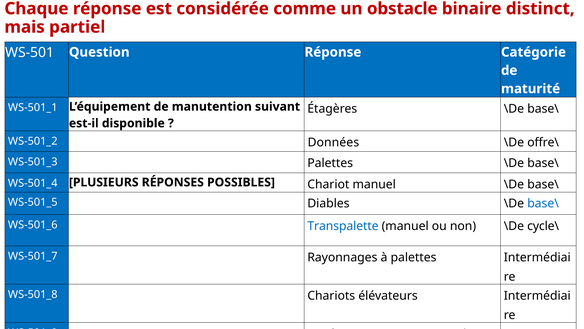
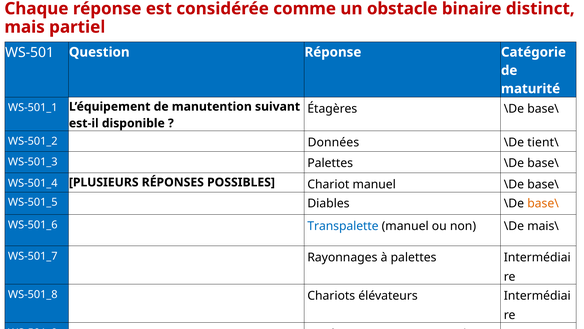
offre\: offre\ -> tient\
base\ at (543, 203) colour: blue -> orange
cycle\: cycle\ -> mais\
